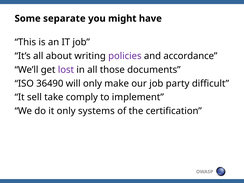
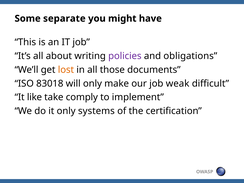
accordance: accordance -> obligations
lost colour: purple -> orange
36490: 36490 -> 83018
party: party -> weak
sell: sell -> like
